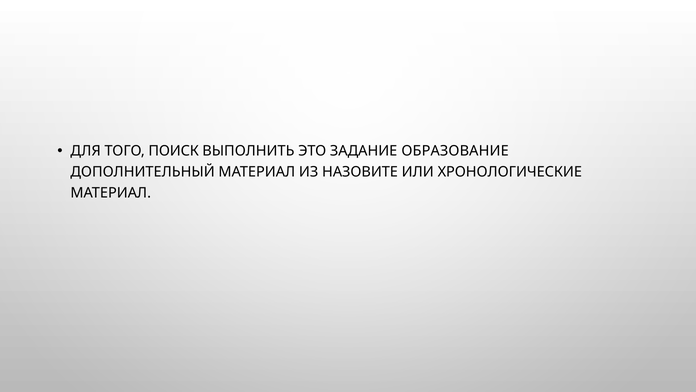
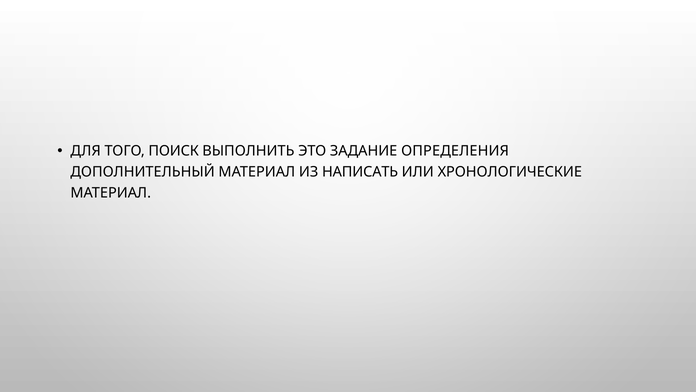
ОБРАЗОВАНИЕ: ОБРАЗОВАНИЕ -> ОПРЕДЕЛЕНИЯ
НАЗОВИТЕ: НАЗОВИТЕ -> НАПИСАТЬ
